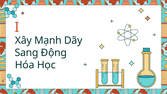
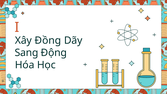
Mạnh: Mạnh -> Đồng
